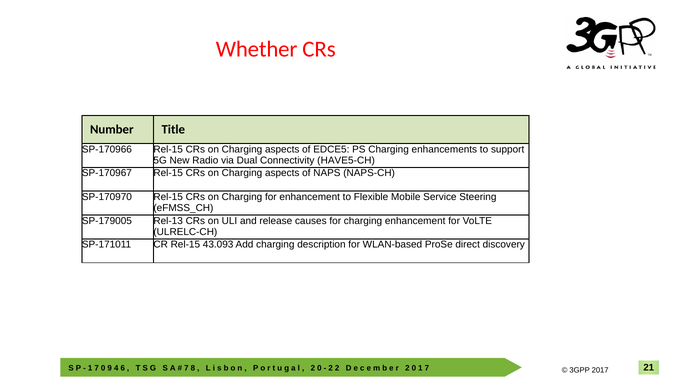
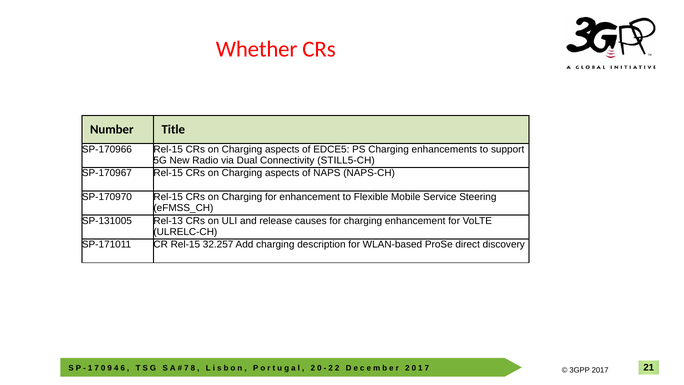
HAVE5-CH: HAVE5-CH -> STILL5-CH
SP-179005: SP-179005 -> SP-131005
43.093: 43.093 -> 32.257
